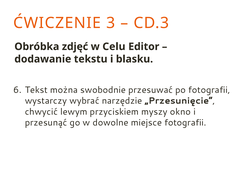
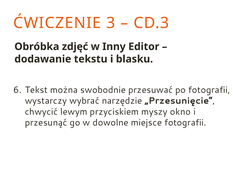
Celu: Celu -> Inny
